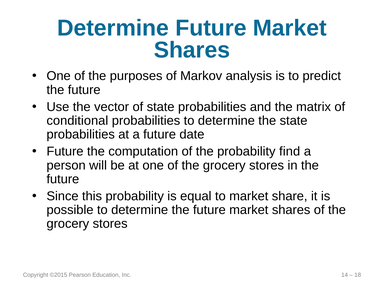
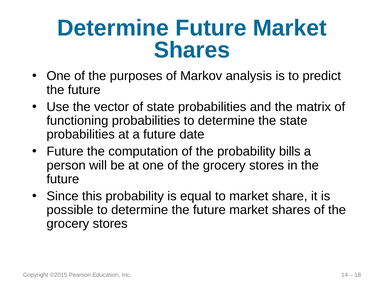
conditional: conditional -> functioning
find: find -> bills
